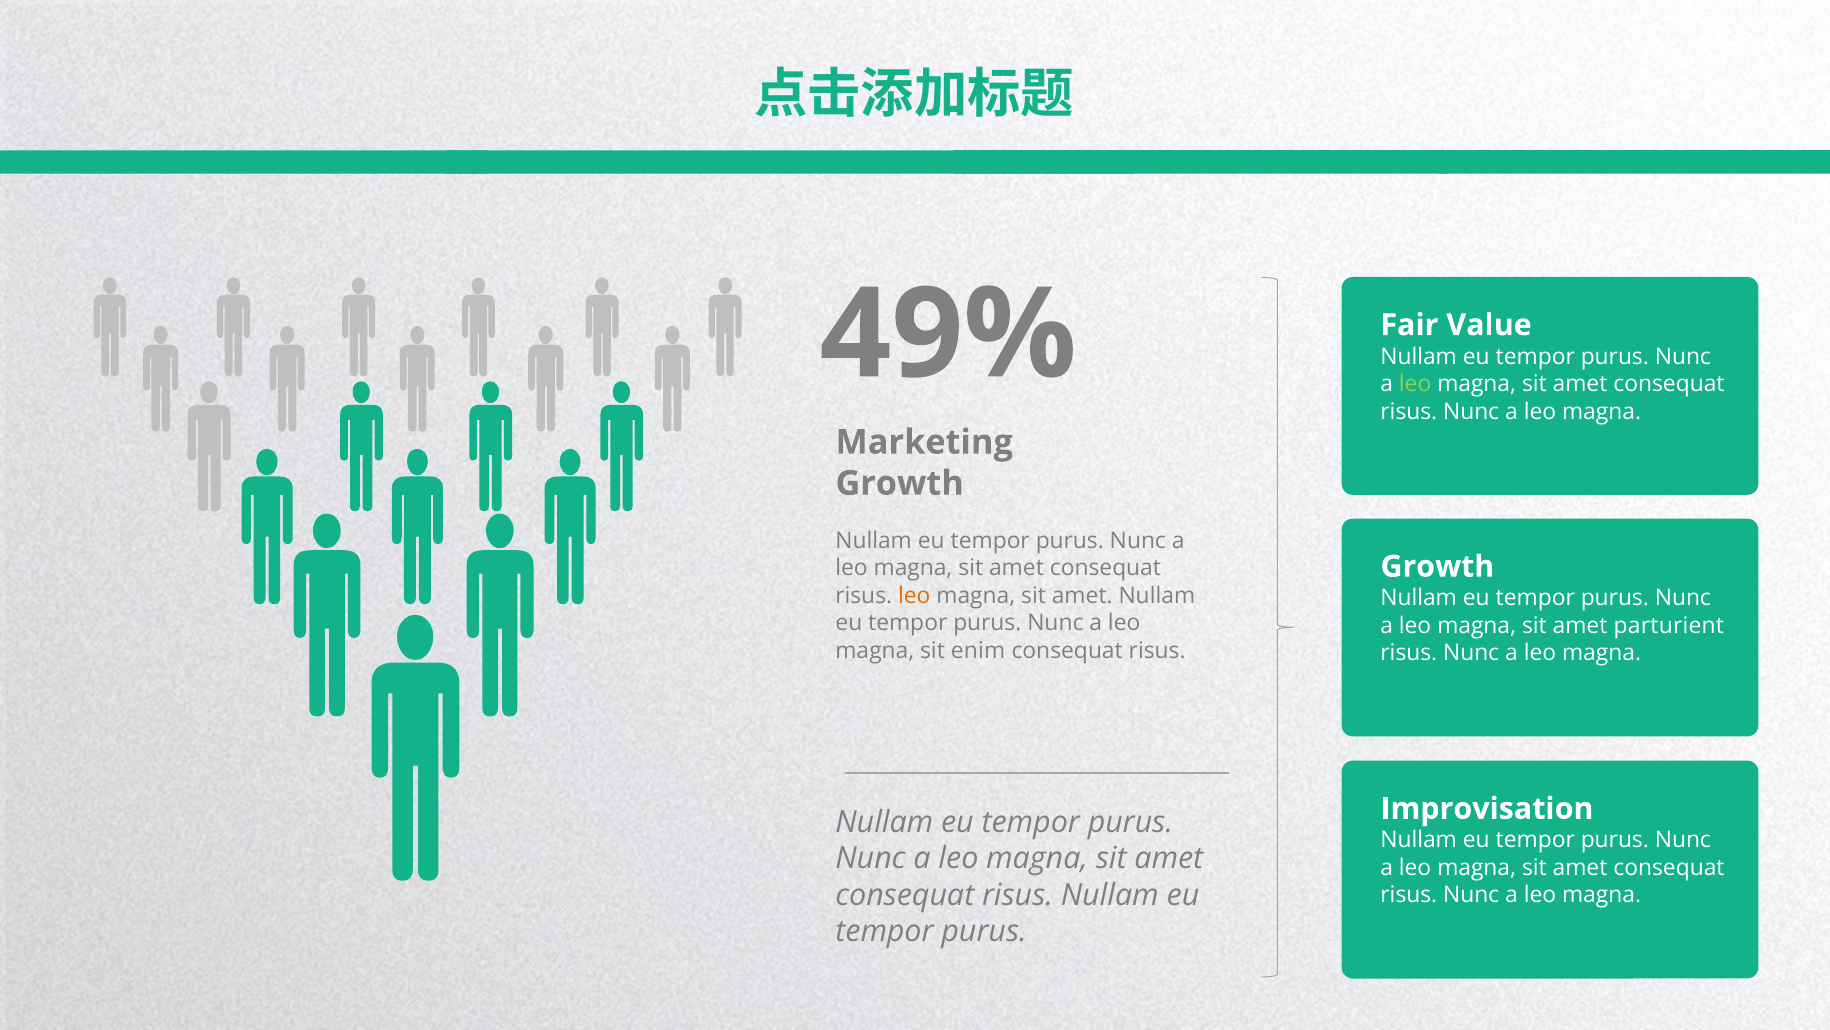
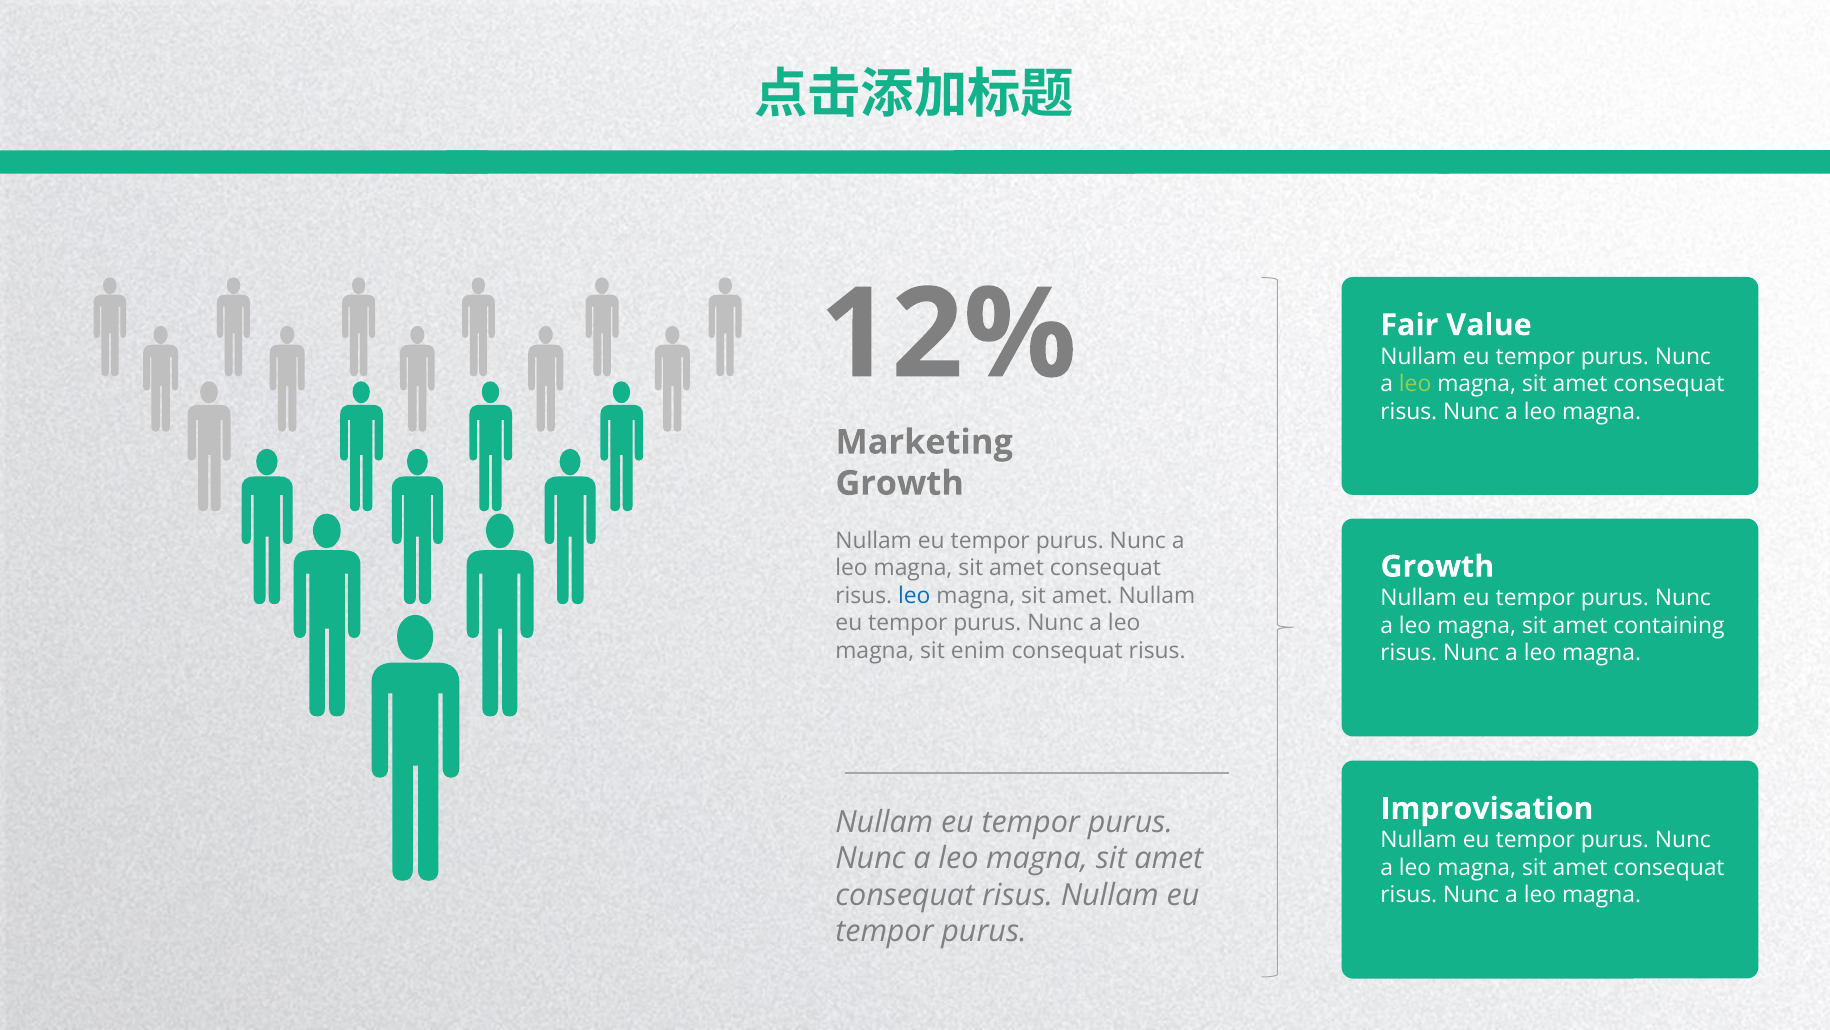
49%: 49% -> 12%
leo at (914, 596) colour: orange -> blue
parturient: parturient -> containing
